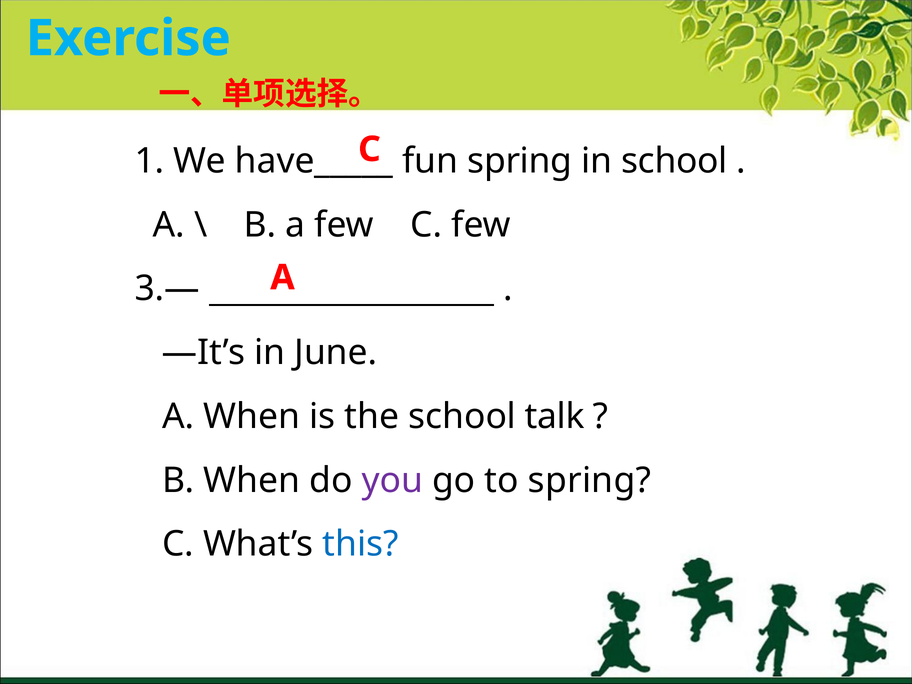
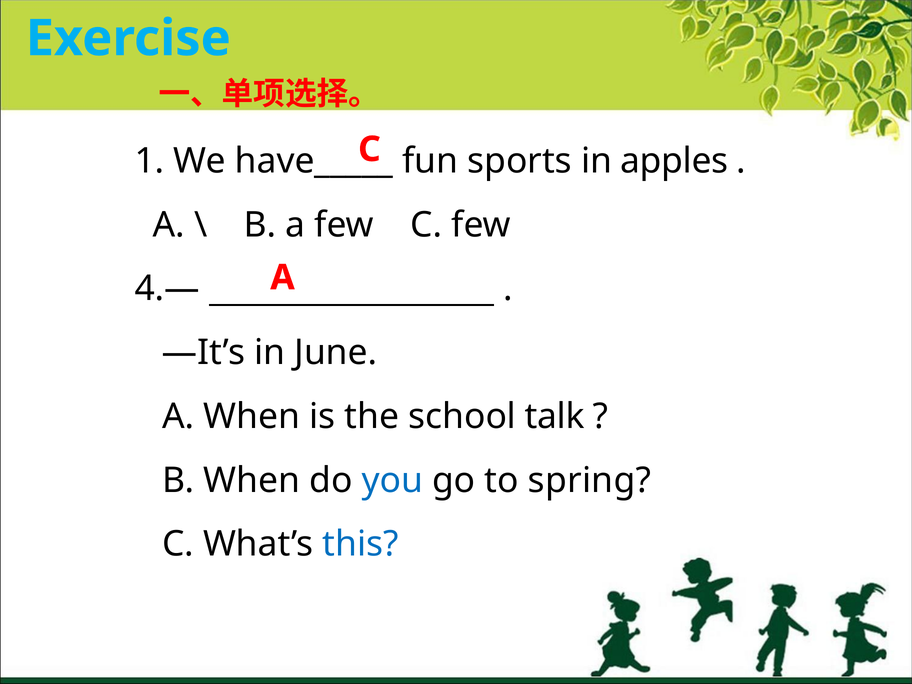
fun spring: spring -> sports
in school: school -> apples
3.—: 3.— -> 4.—
you colour: purple -> blue
